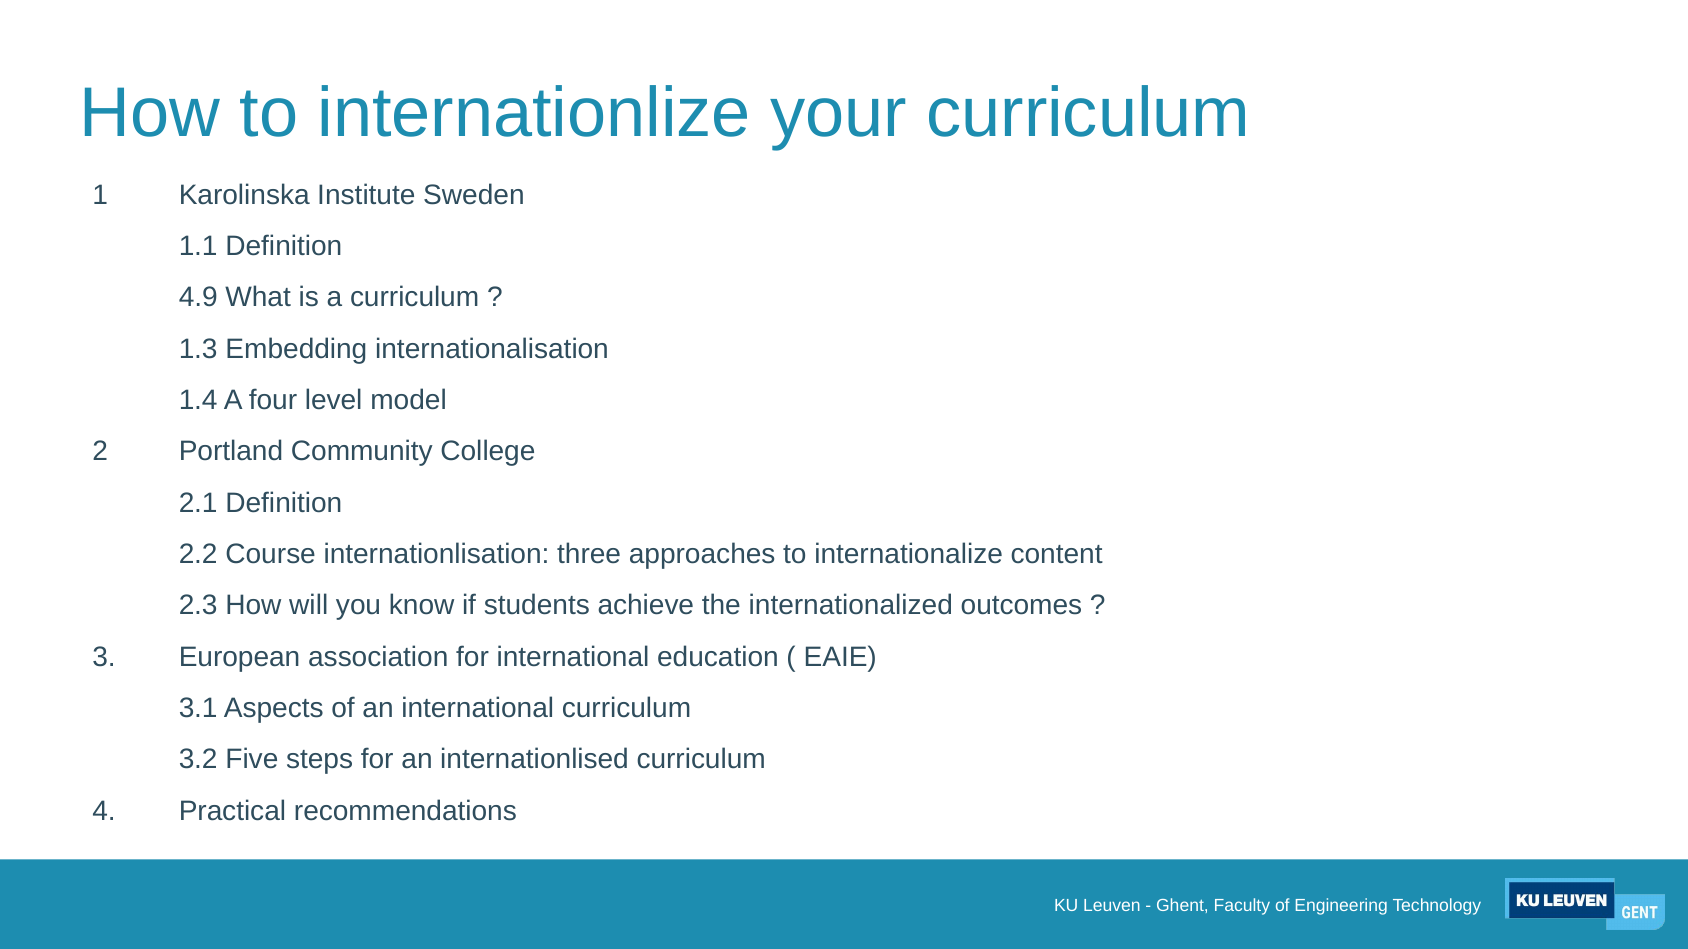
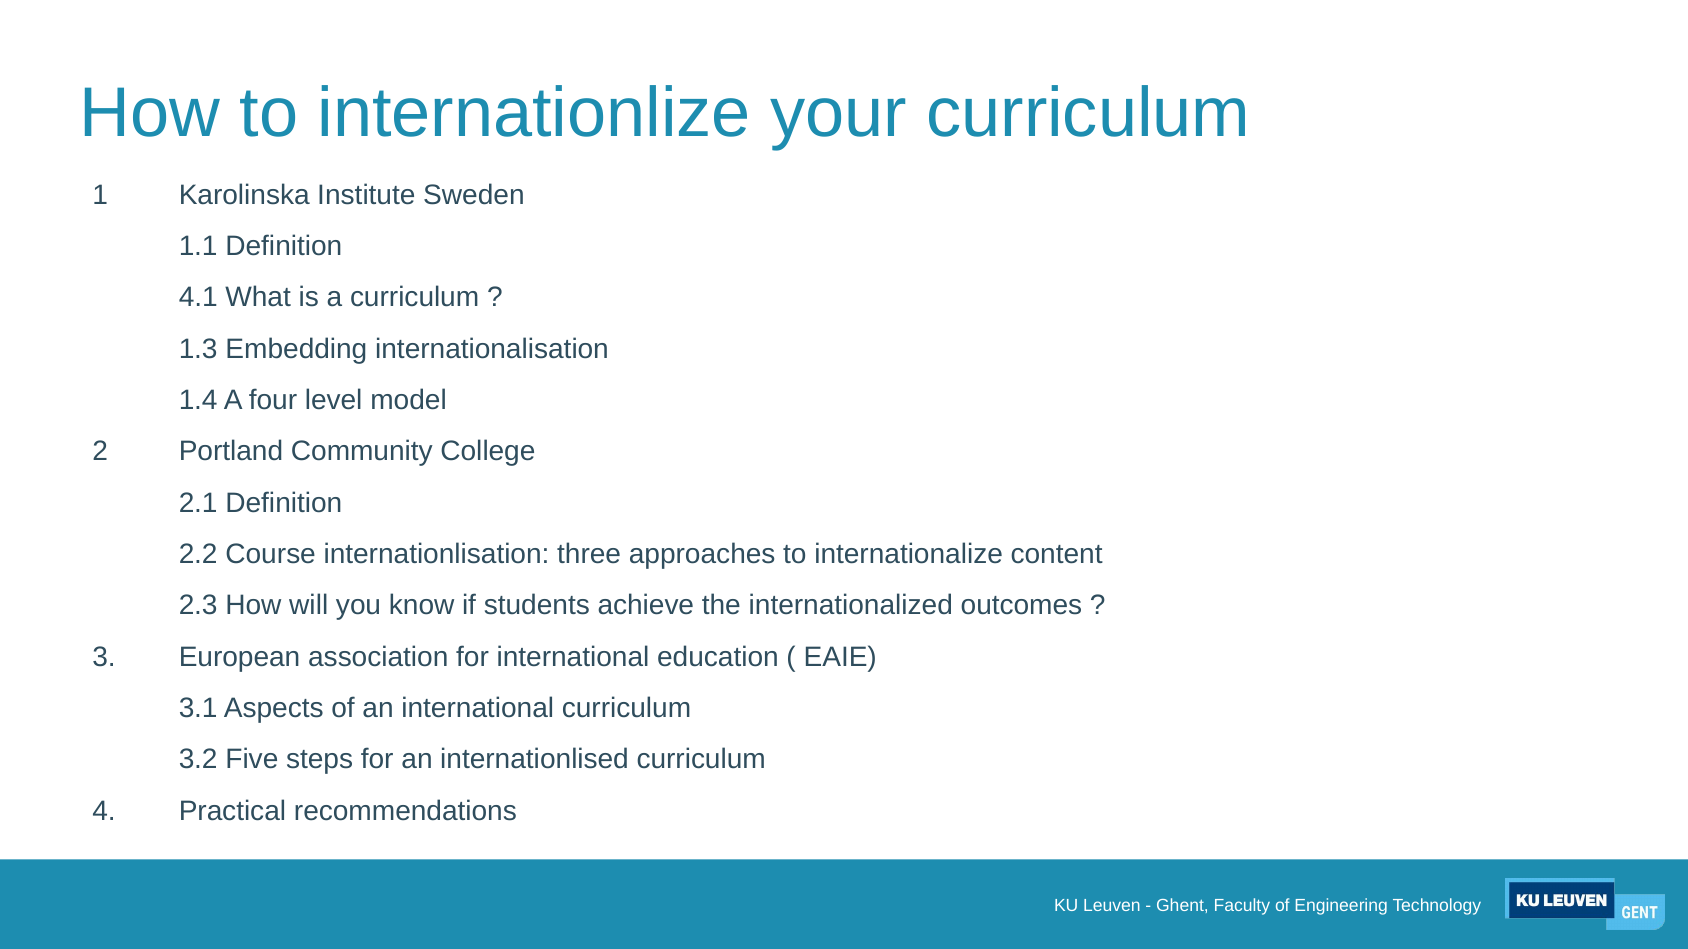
4.9: 4.9 -> 4.1
